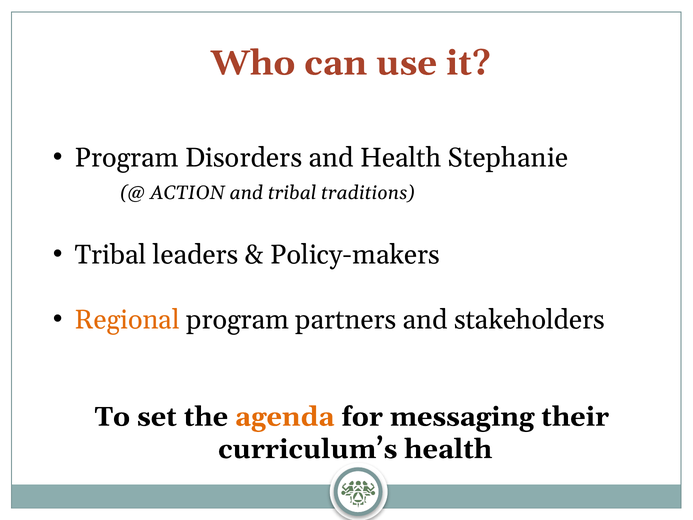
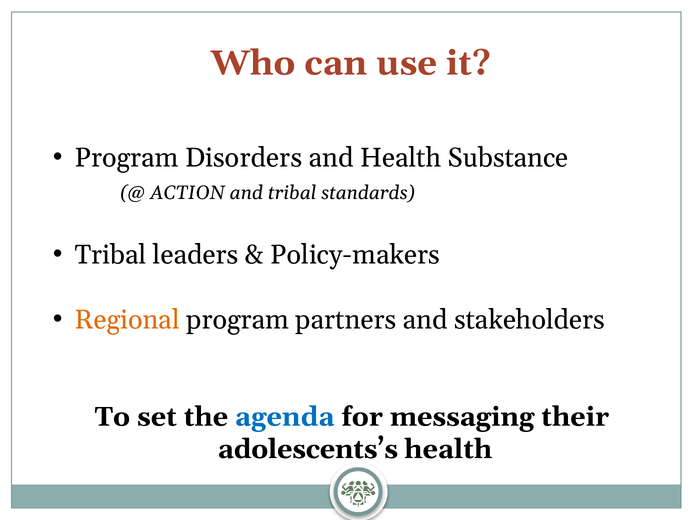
Stephanie: Stephanie -> Substance
traditions: traditions -> standards
agenda colour: orange -> blue
curriculum’s: curriculum’s -> adolescents’s
